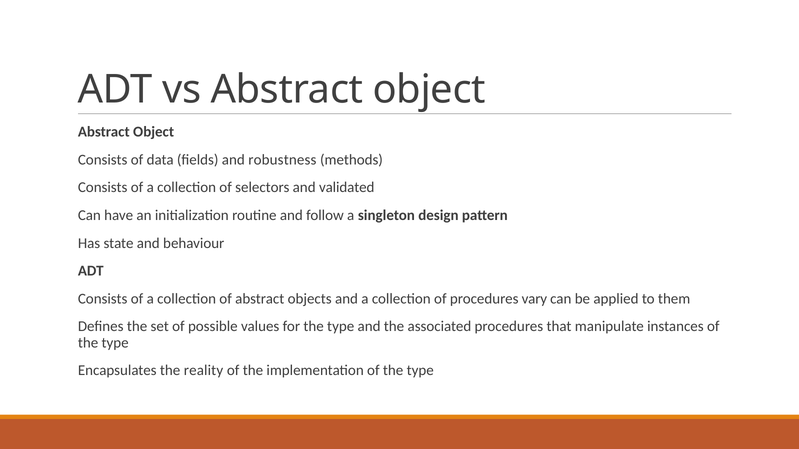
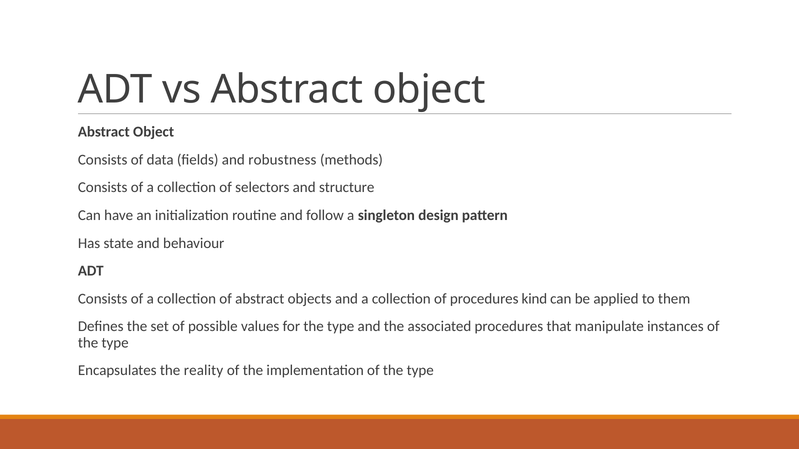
validated: validated -> structure
vary: vary -> kind
